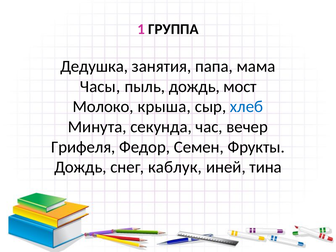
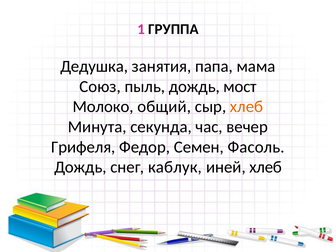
Часы: Часы -> Союз
крыша: крыша -> общий
хлеб at (247, 107) colour: blue -> orange
Фрукты: Фрукты -> Фасоль
иней тина: тина -> хлеб
